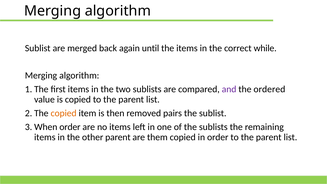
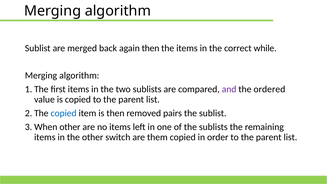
again until: until -> then
copied at (64, 113) colour: orange -> blue
order at (70, 127): order -> other
other parent: parent -> switch
